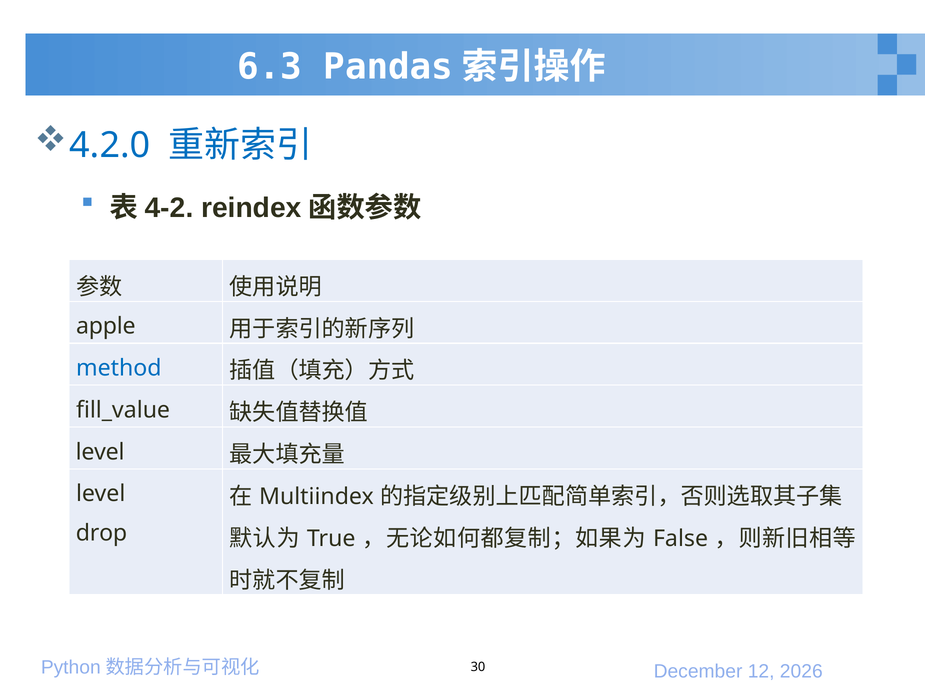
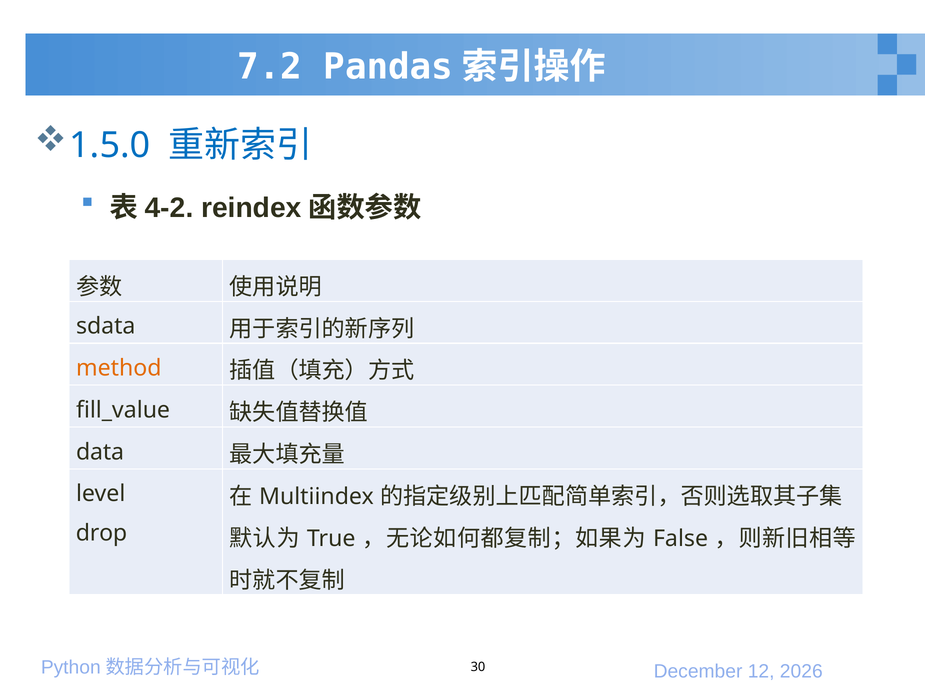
6.3: 6.3 -> 7.2
4.2.0: 4.2.0 -> 1.5.0
apple: apple -> sdata
method colour: blue -> orange
level at (100, 452): level -> data
